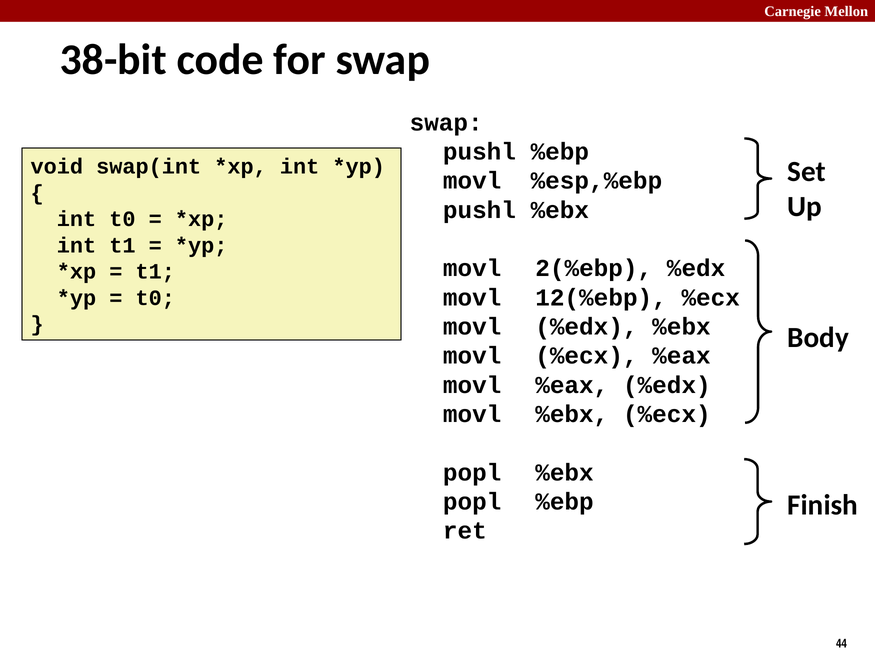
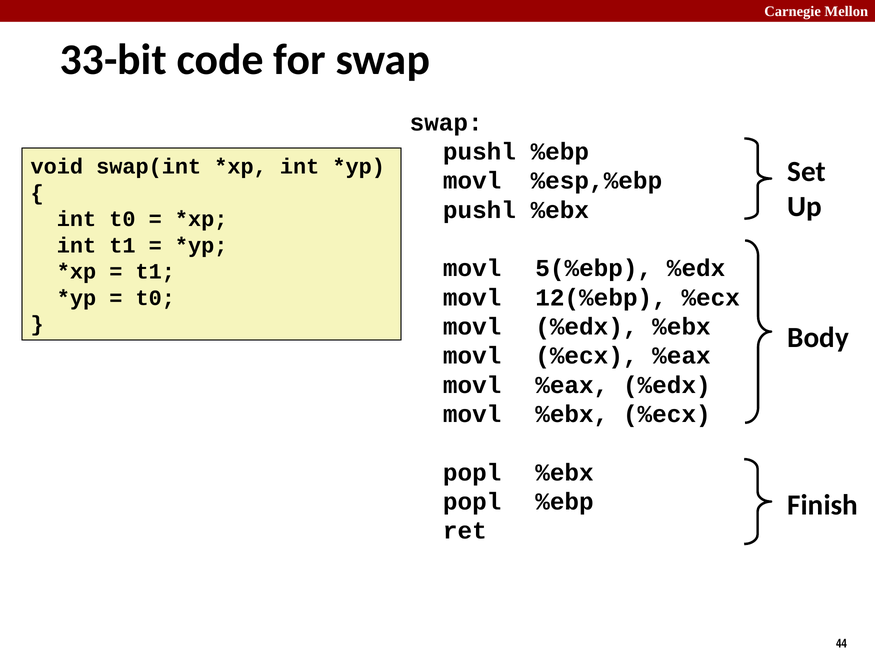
38-bit: 38-bit -> 33-bit
2(%ebp: 2(%ebp -> 5(%ebp
